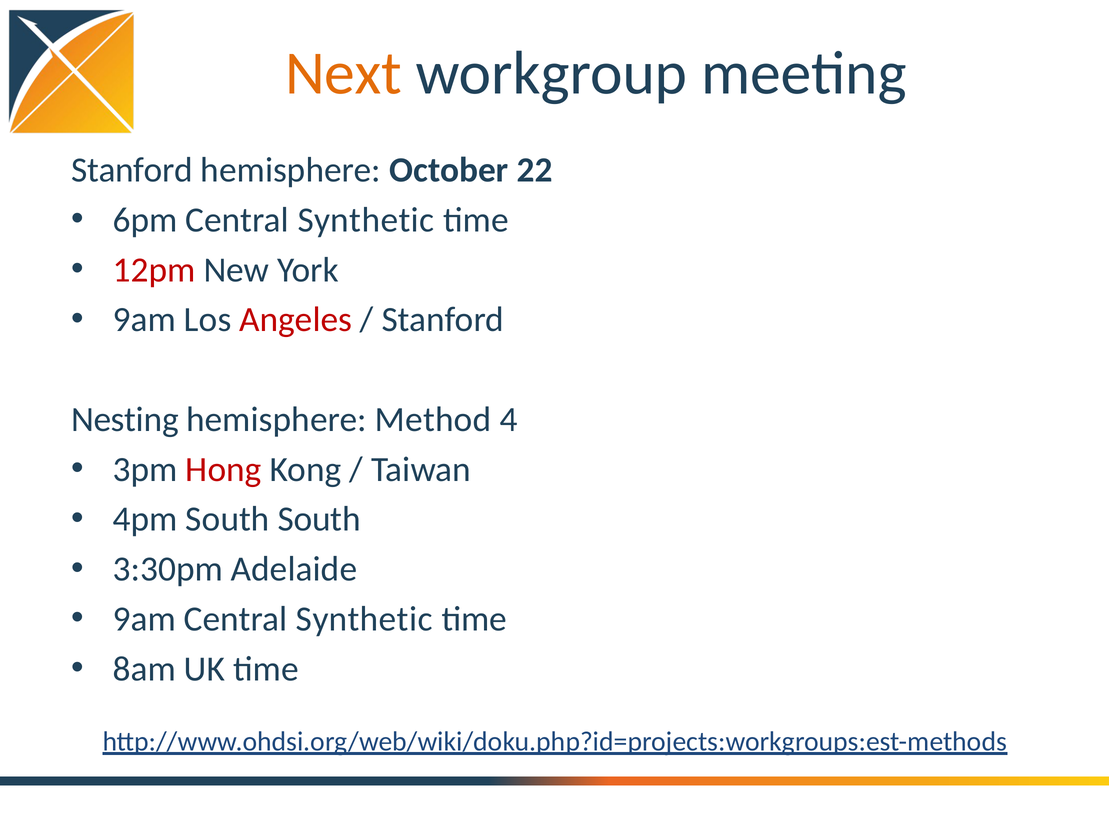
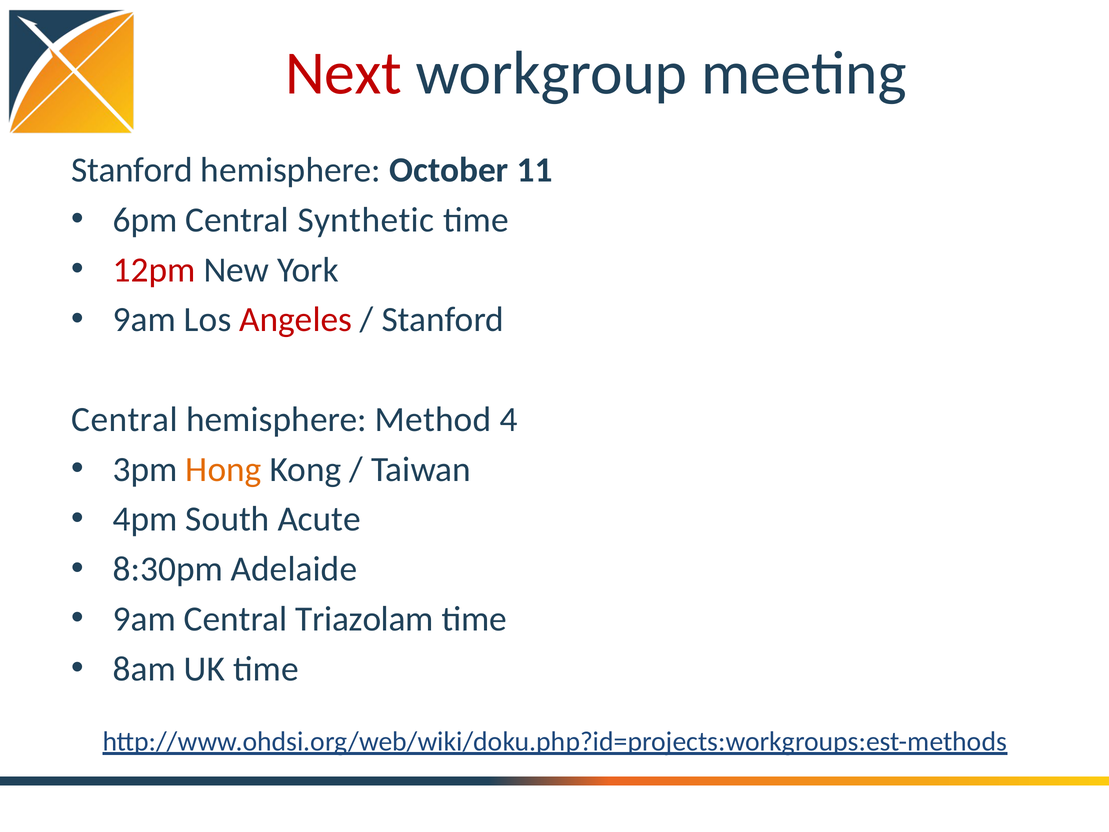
Next colour: orange -> red
22: 22 -> 11
Nesting at (125, 419): Nesting -> Central
Hong colour: red -> orange
South South: South -> Acute
3:30pm: 3:30pm -> 8:30pm
9am Central Synthetic: Synthetic -> Triazolam
